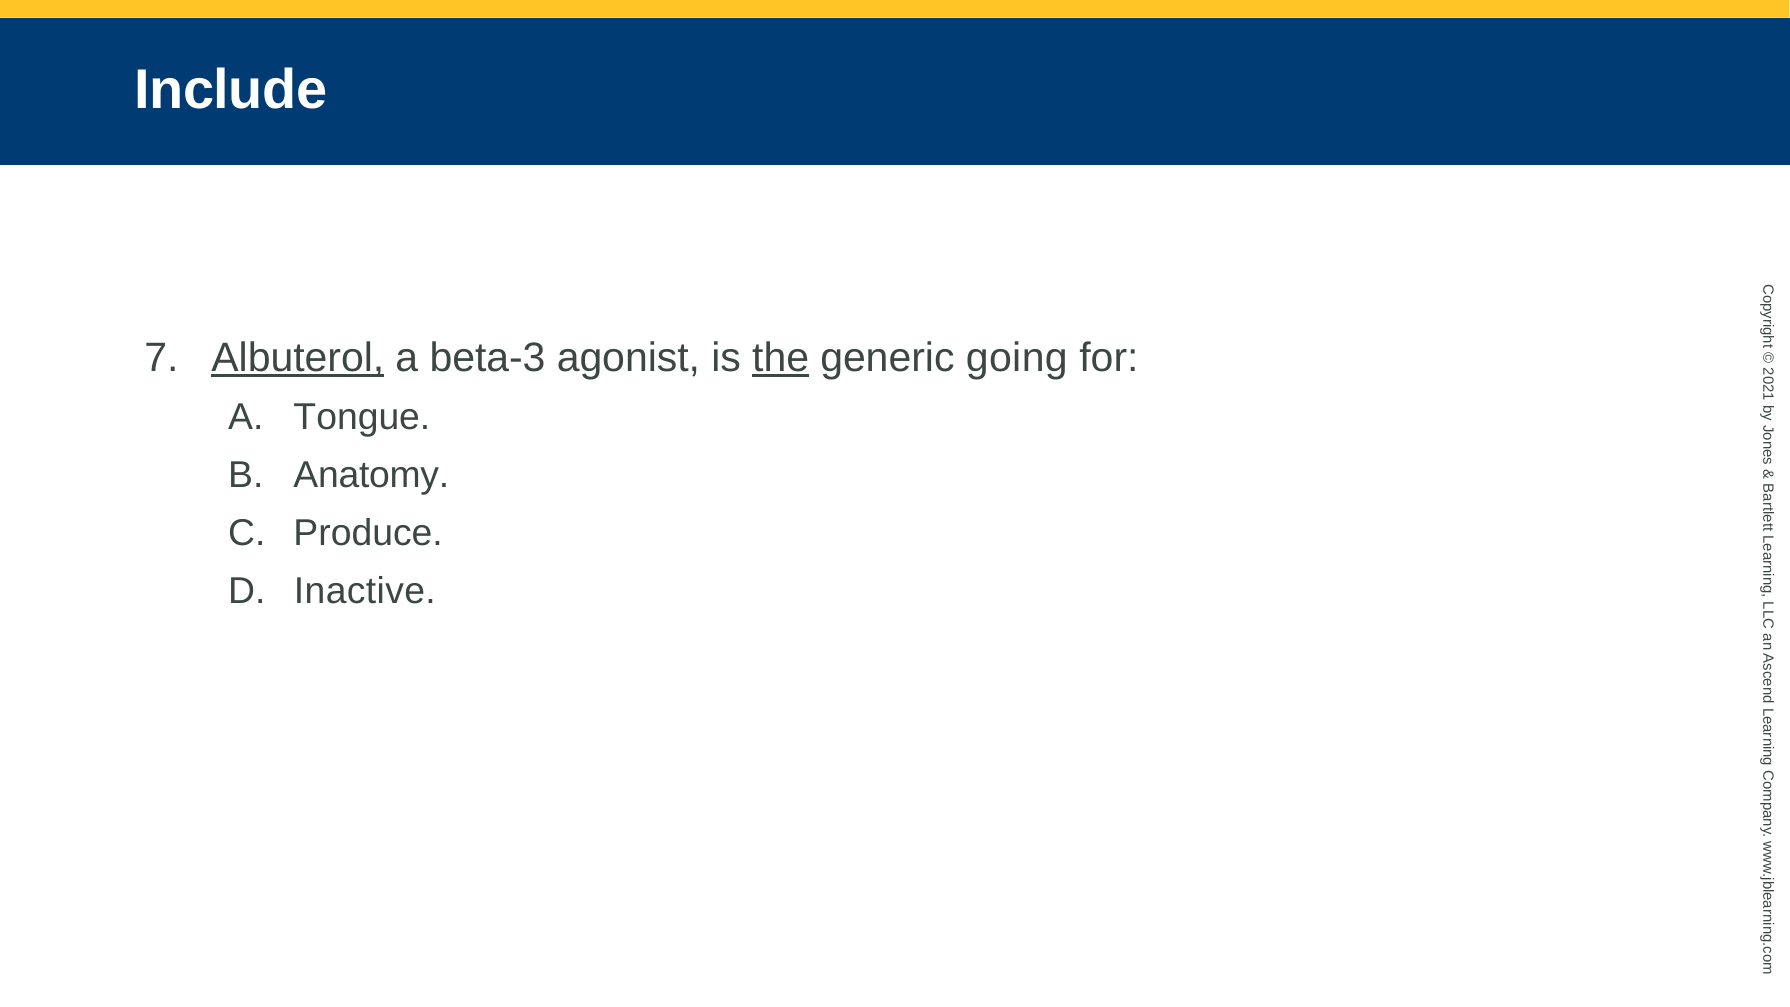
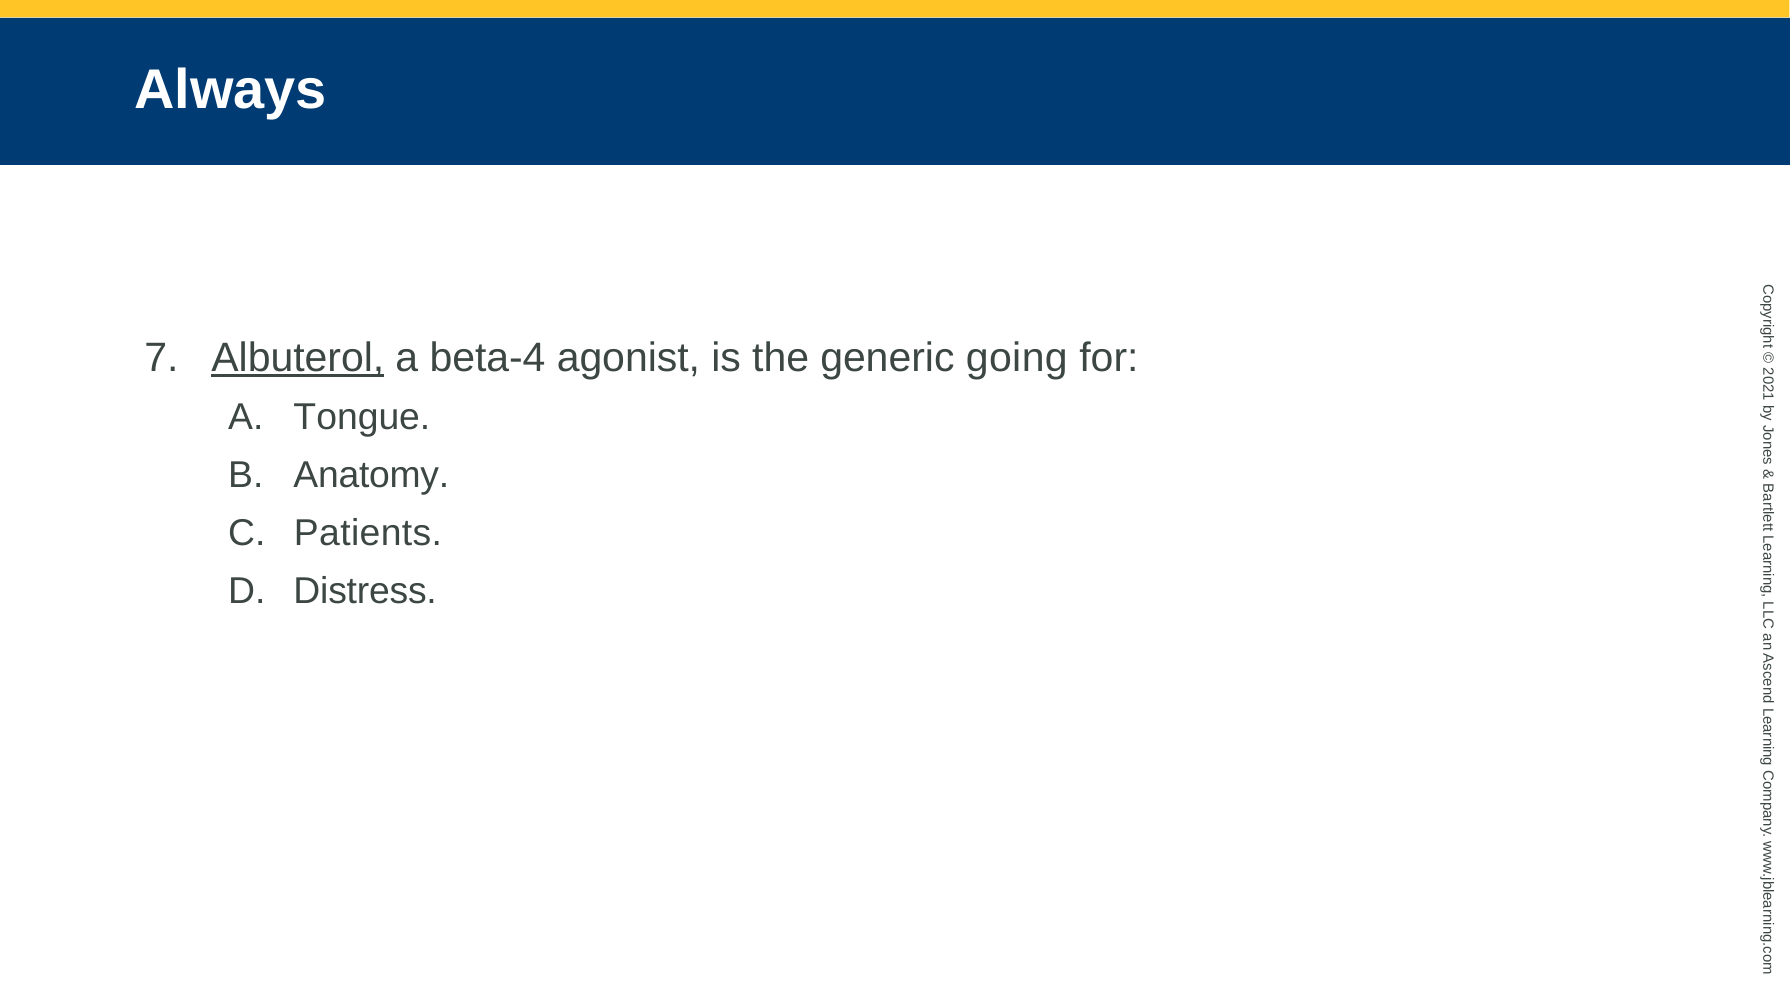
Include: Include -> Always
beta-3: beta-3 -> beta-4
the underline: present -> none
Produce: Produce -> Patients
Inactive: Inactive -> Distress
